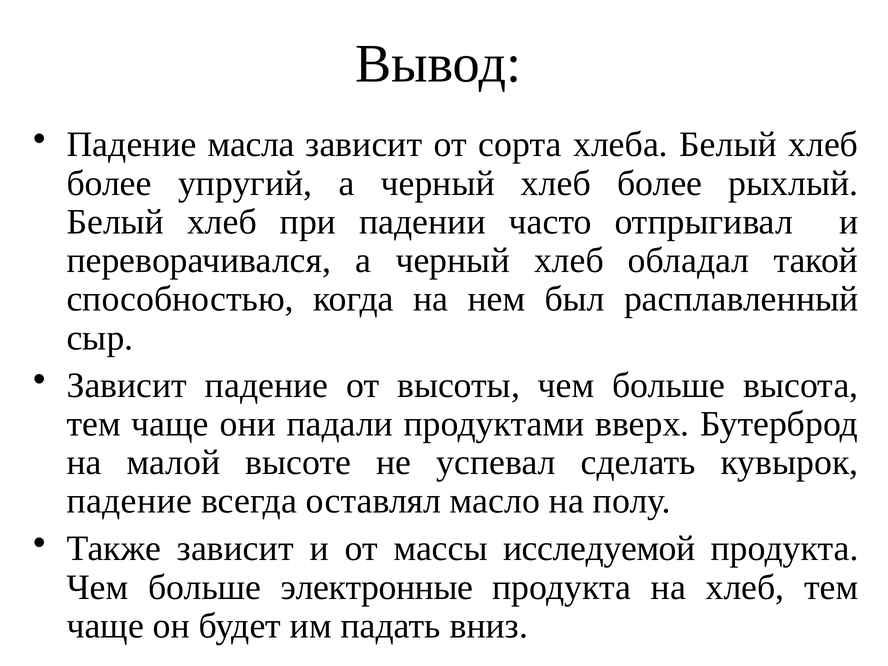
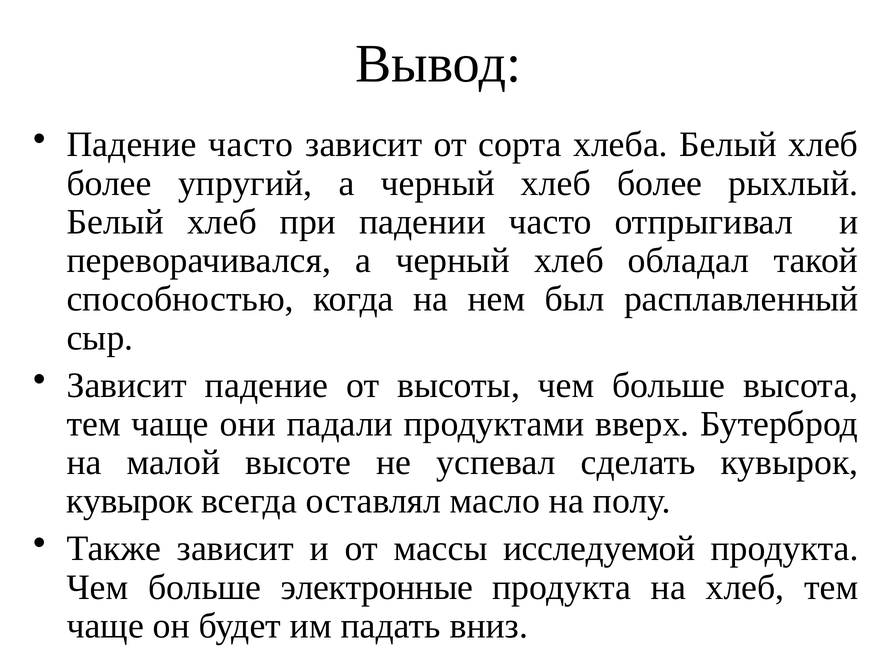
Падение масла: масла -> часто
падение at (129, 501): падение -> кувырок
